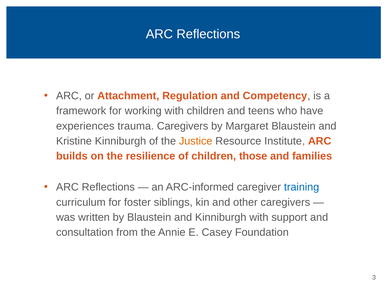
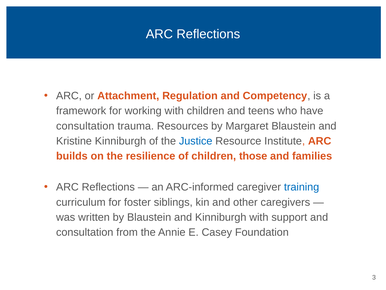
experiences at (85, 126): experiences -> consultation
trauma Caregivers: Caregivers -> Resources
Justice colour: orange -> blue
